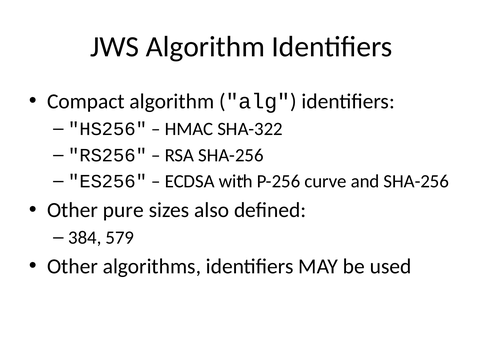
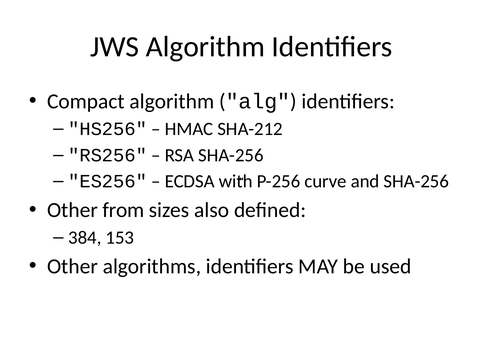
SHA-322: SHA-322 -> SHA-212
pure: pure -> from
579: 579 -> 153
